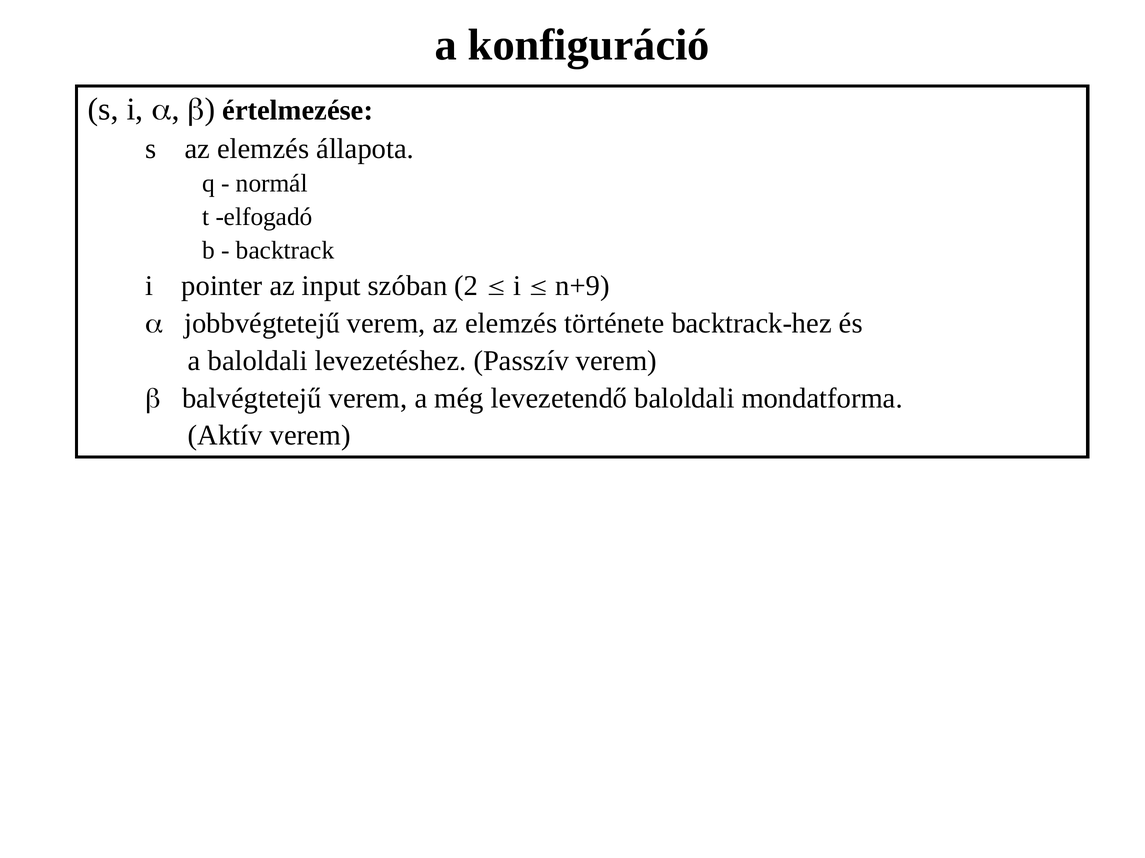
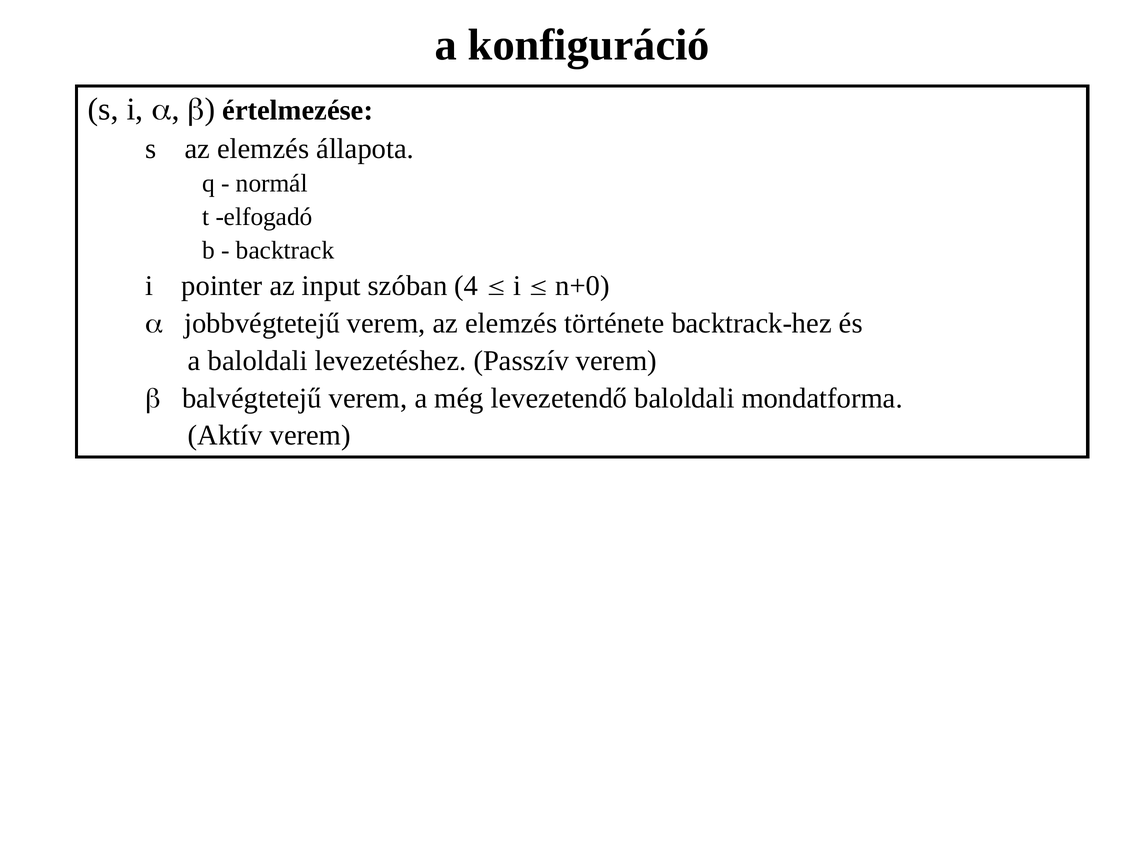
2: 2 -> 4
n+9: n+9 -> n+0
